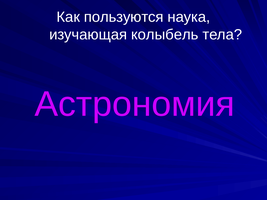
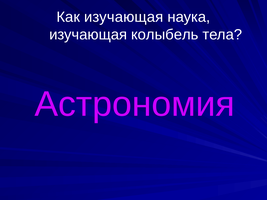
Как пользуются: пользуются -> изучающая
